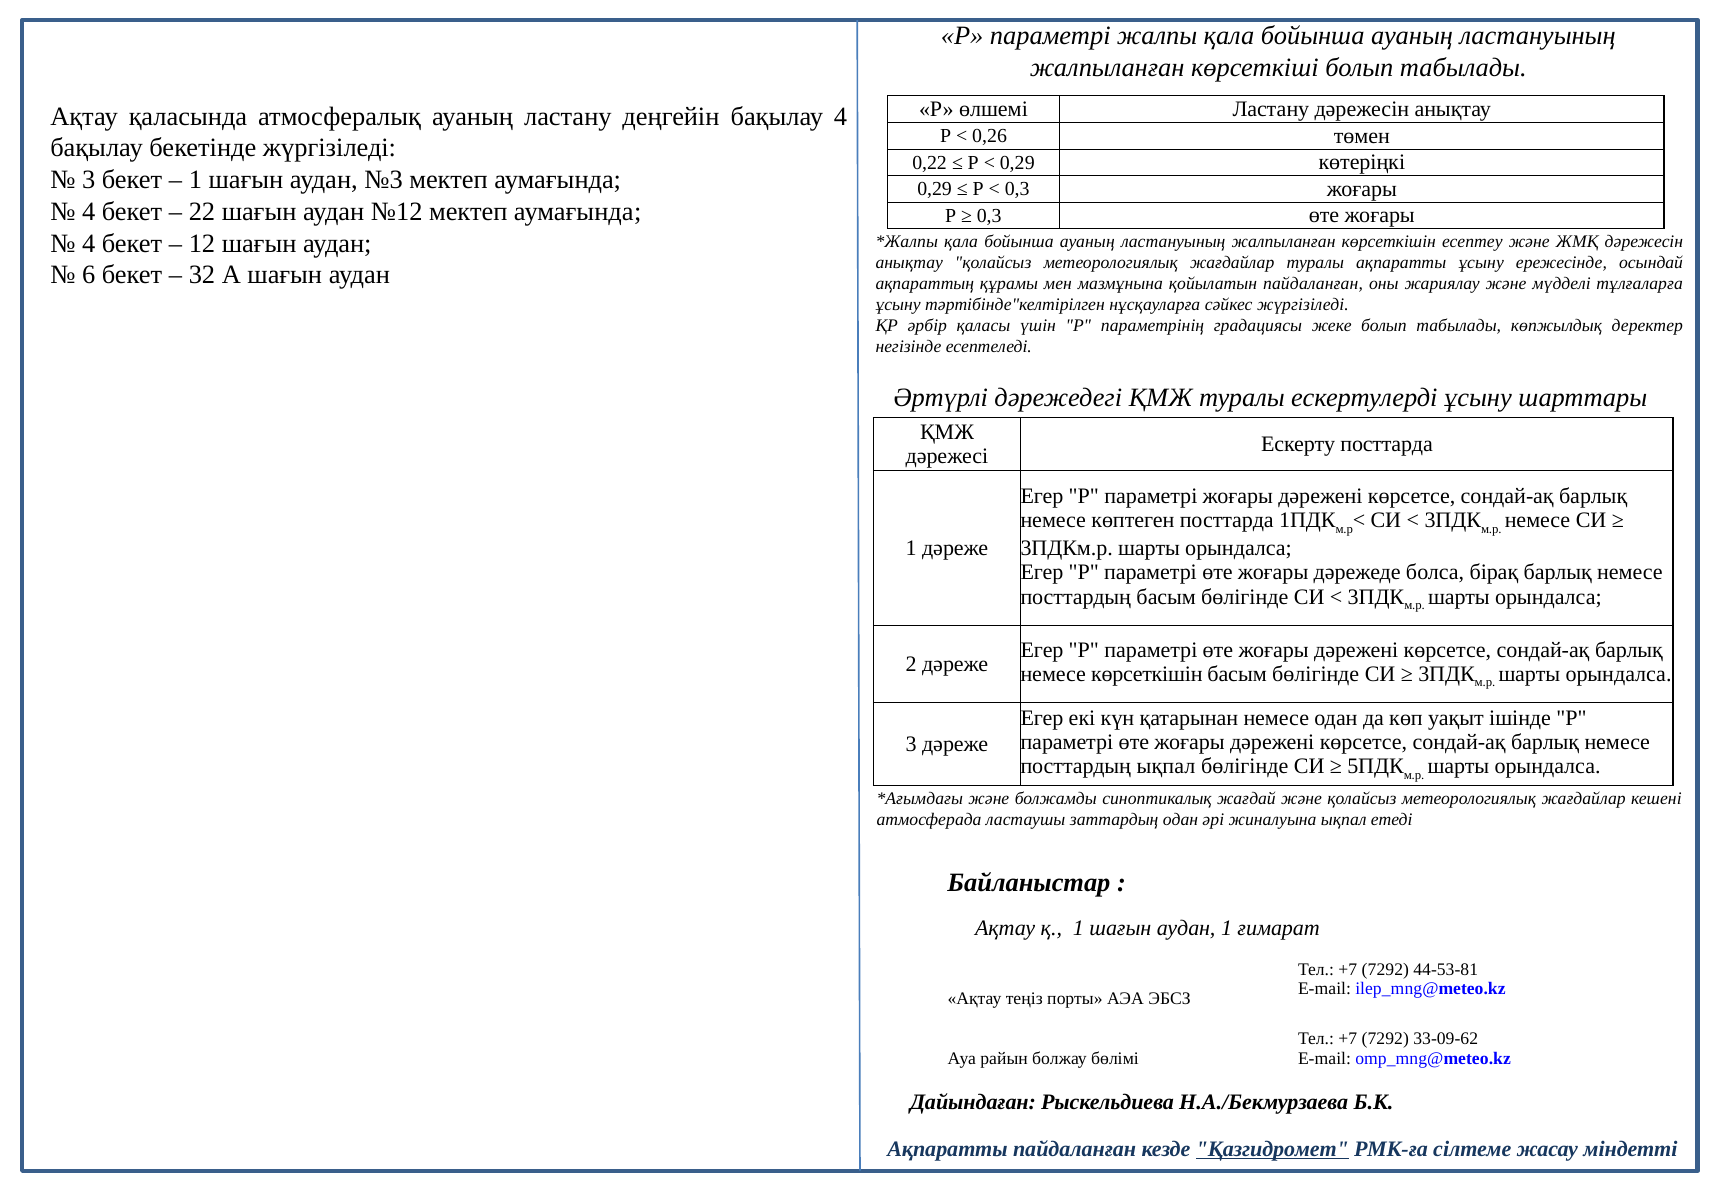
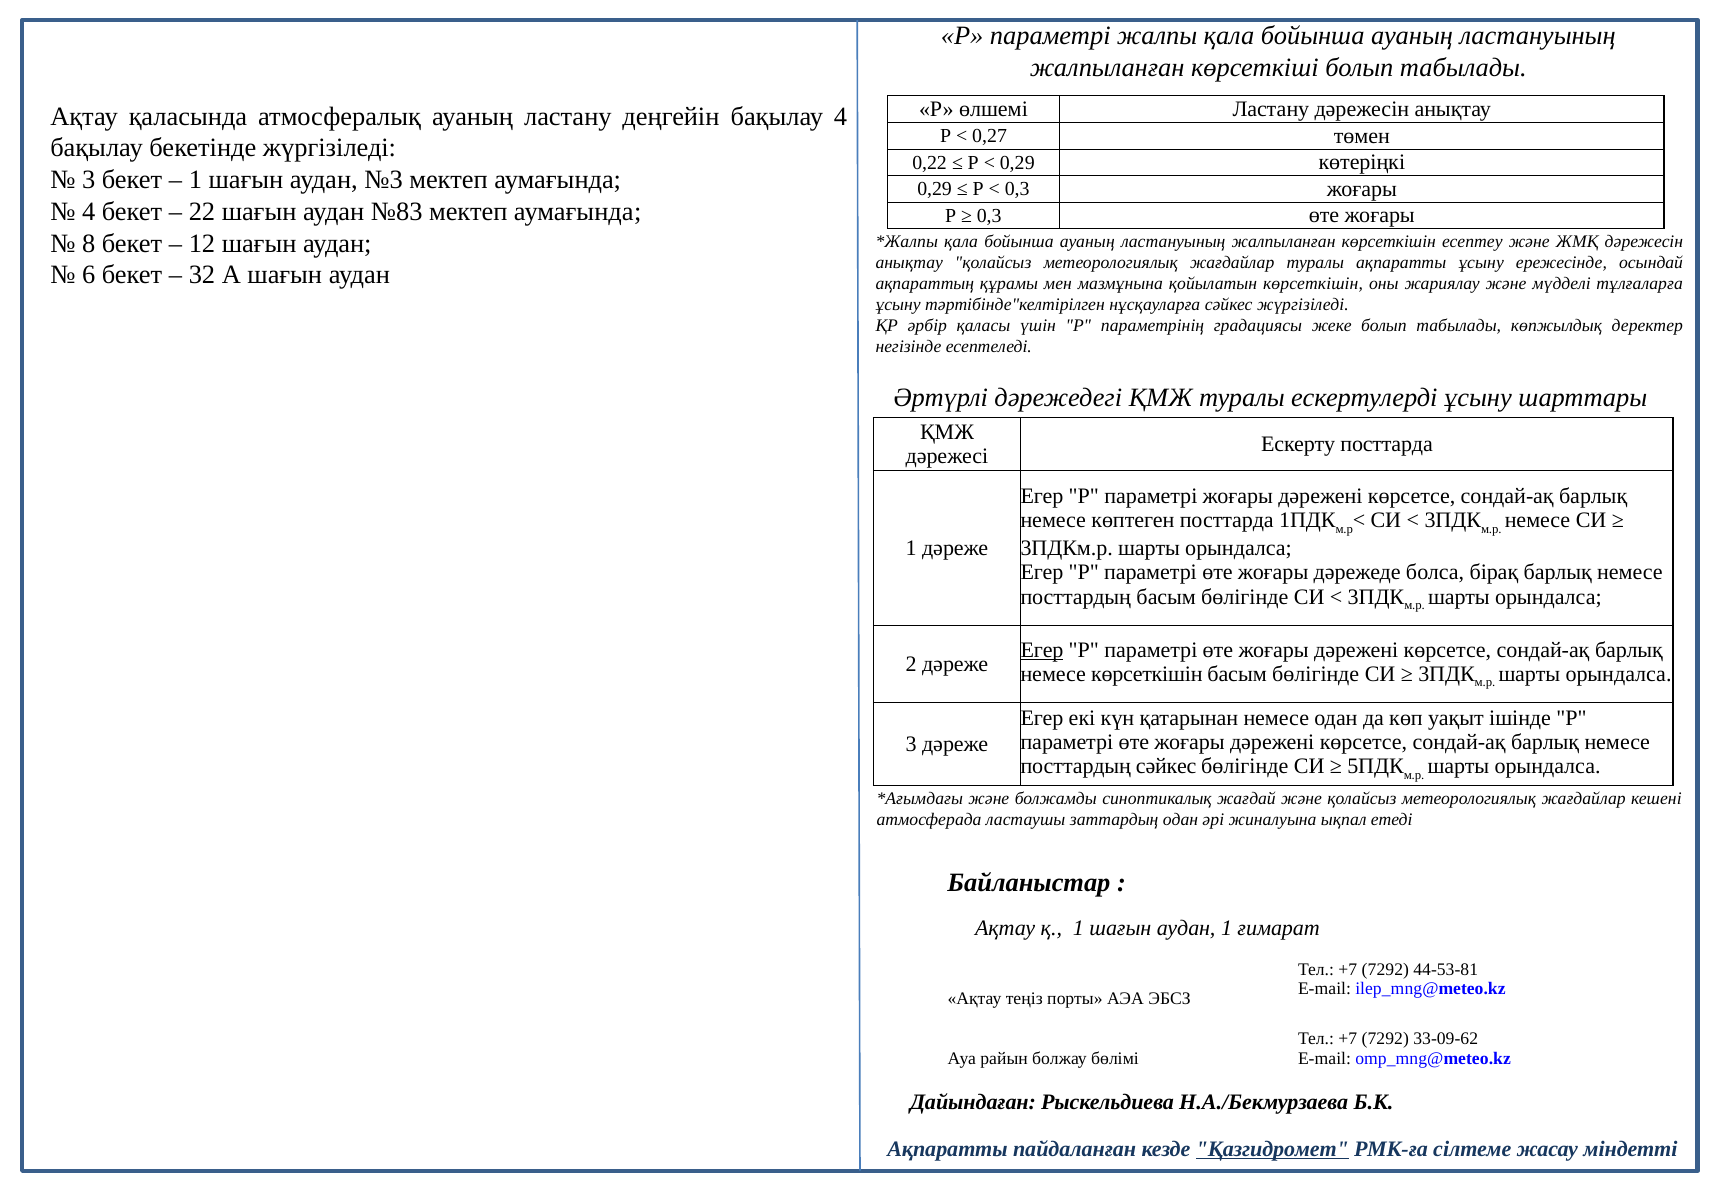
0,26: 0,26 -> 0,27
№12: №12 -> №83
4 at (89, 243): 4 -> 8
қойылатын пайдаланған: пайдаланған -> көрсеткішін
Егер at (1042, 650) underline: none -> present
посттардың ықпал: ықпал -> сәйкес
